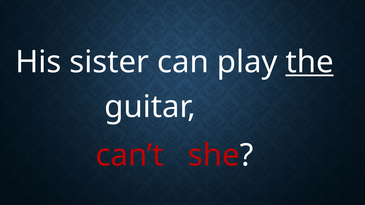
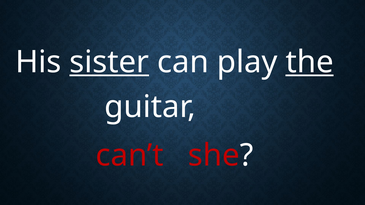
sister underline: none -> present
